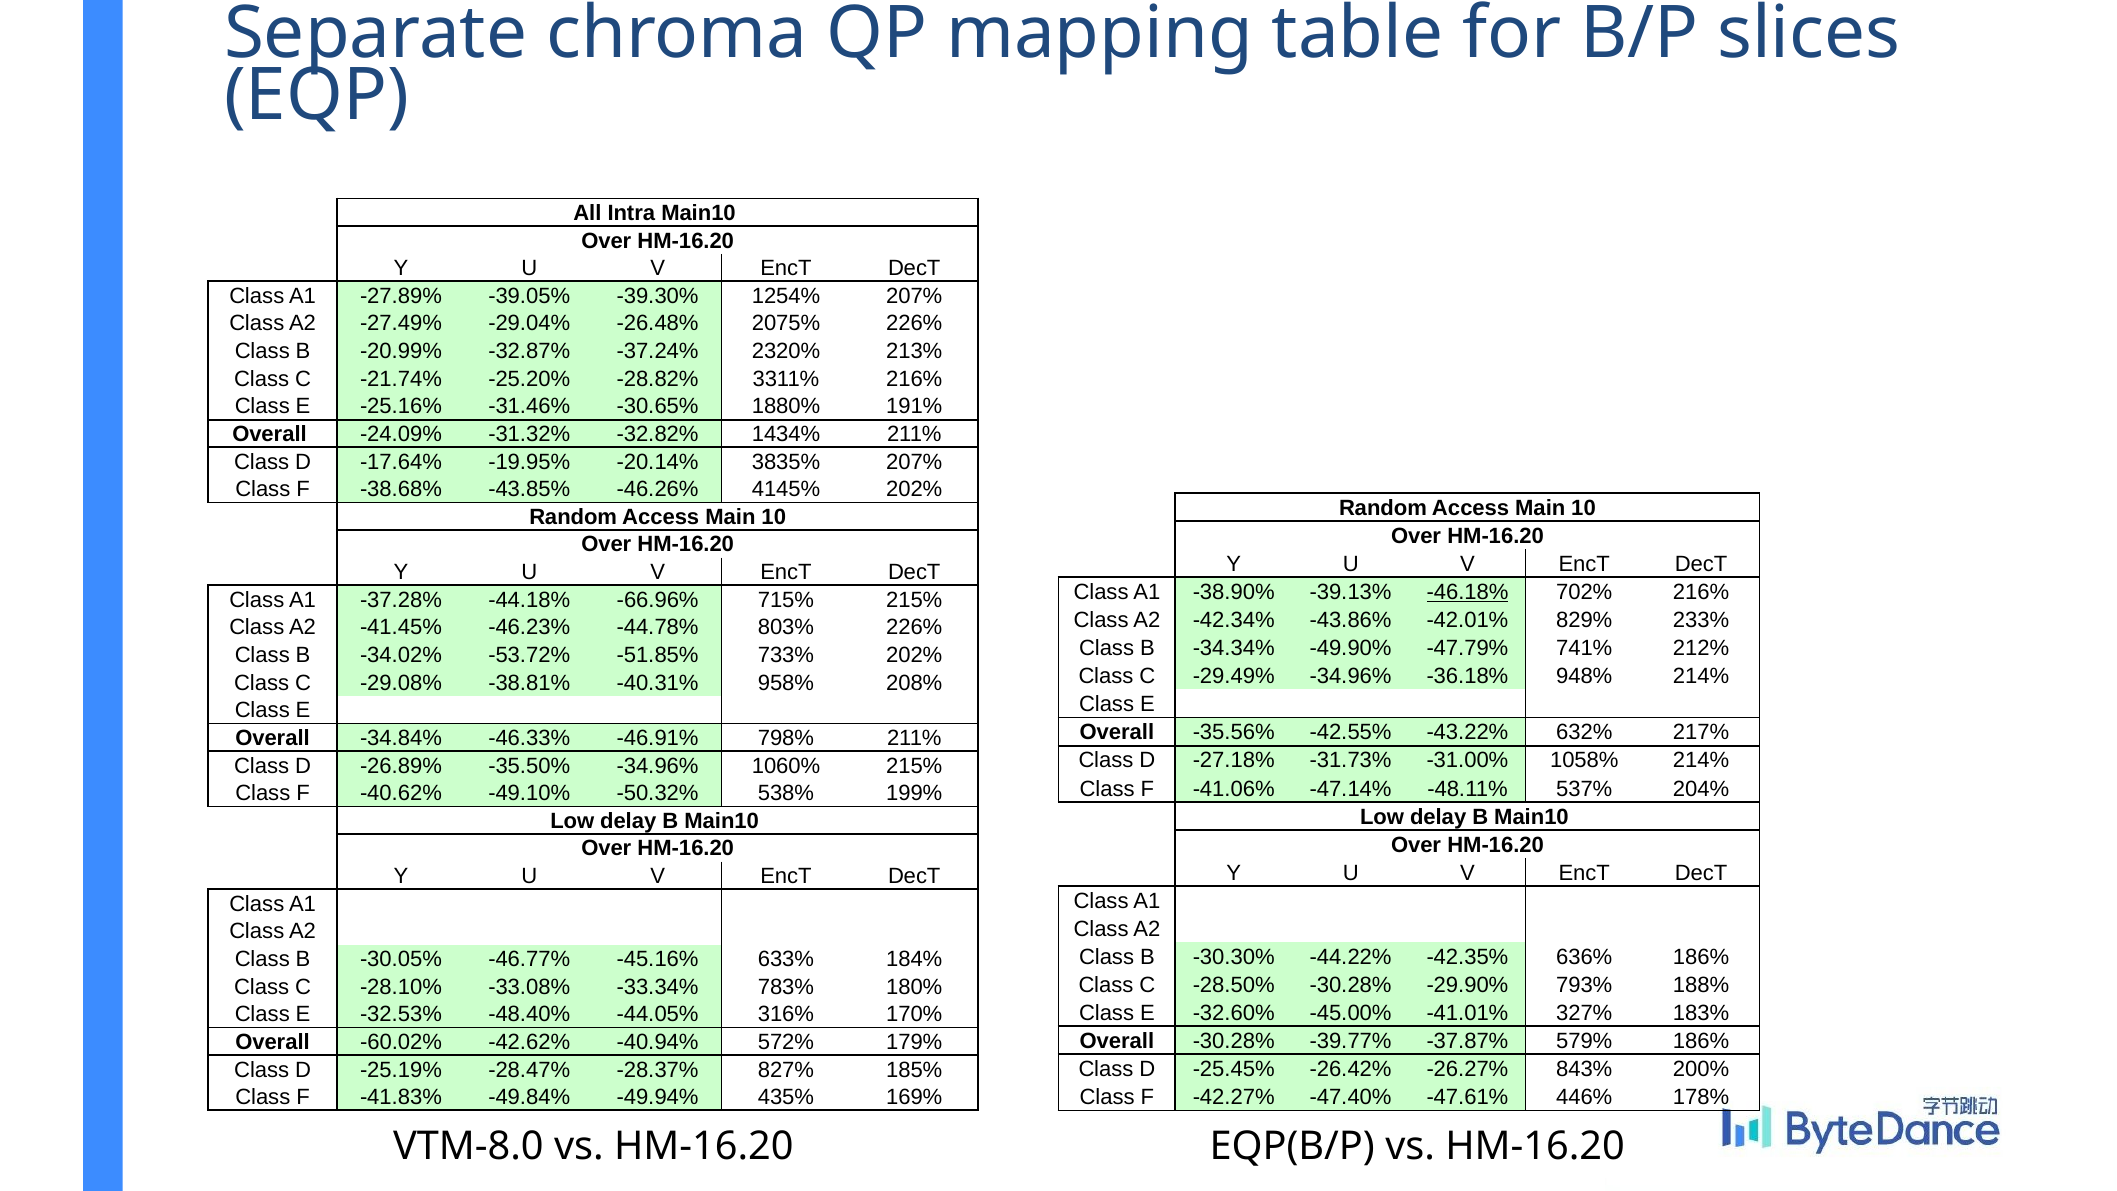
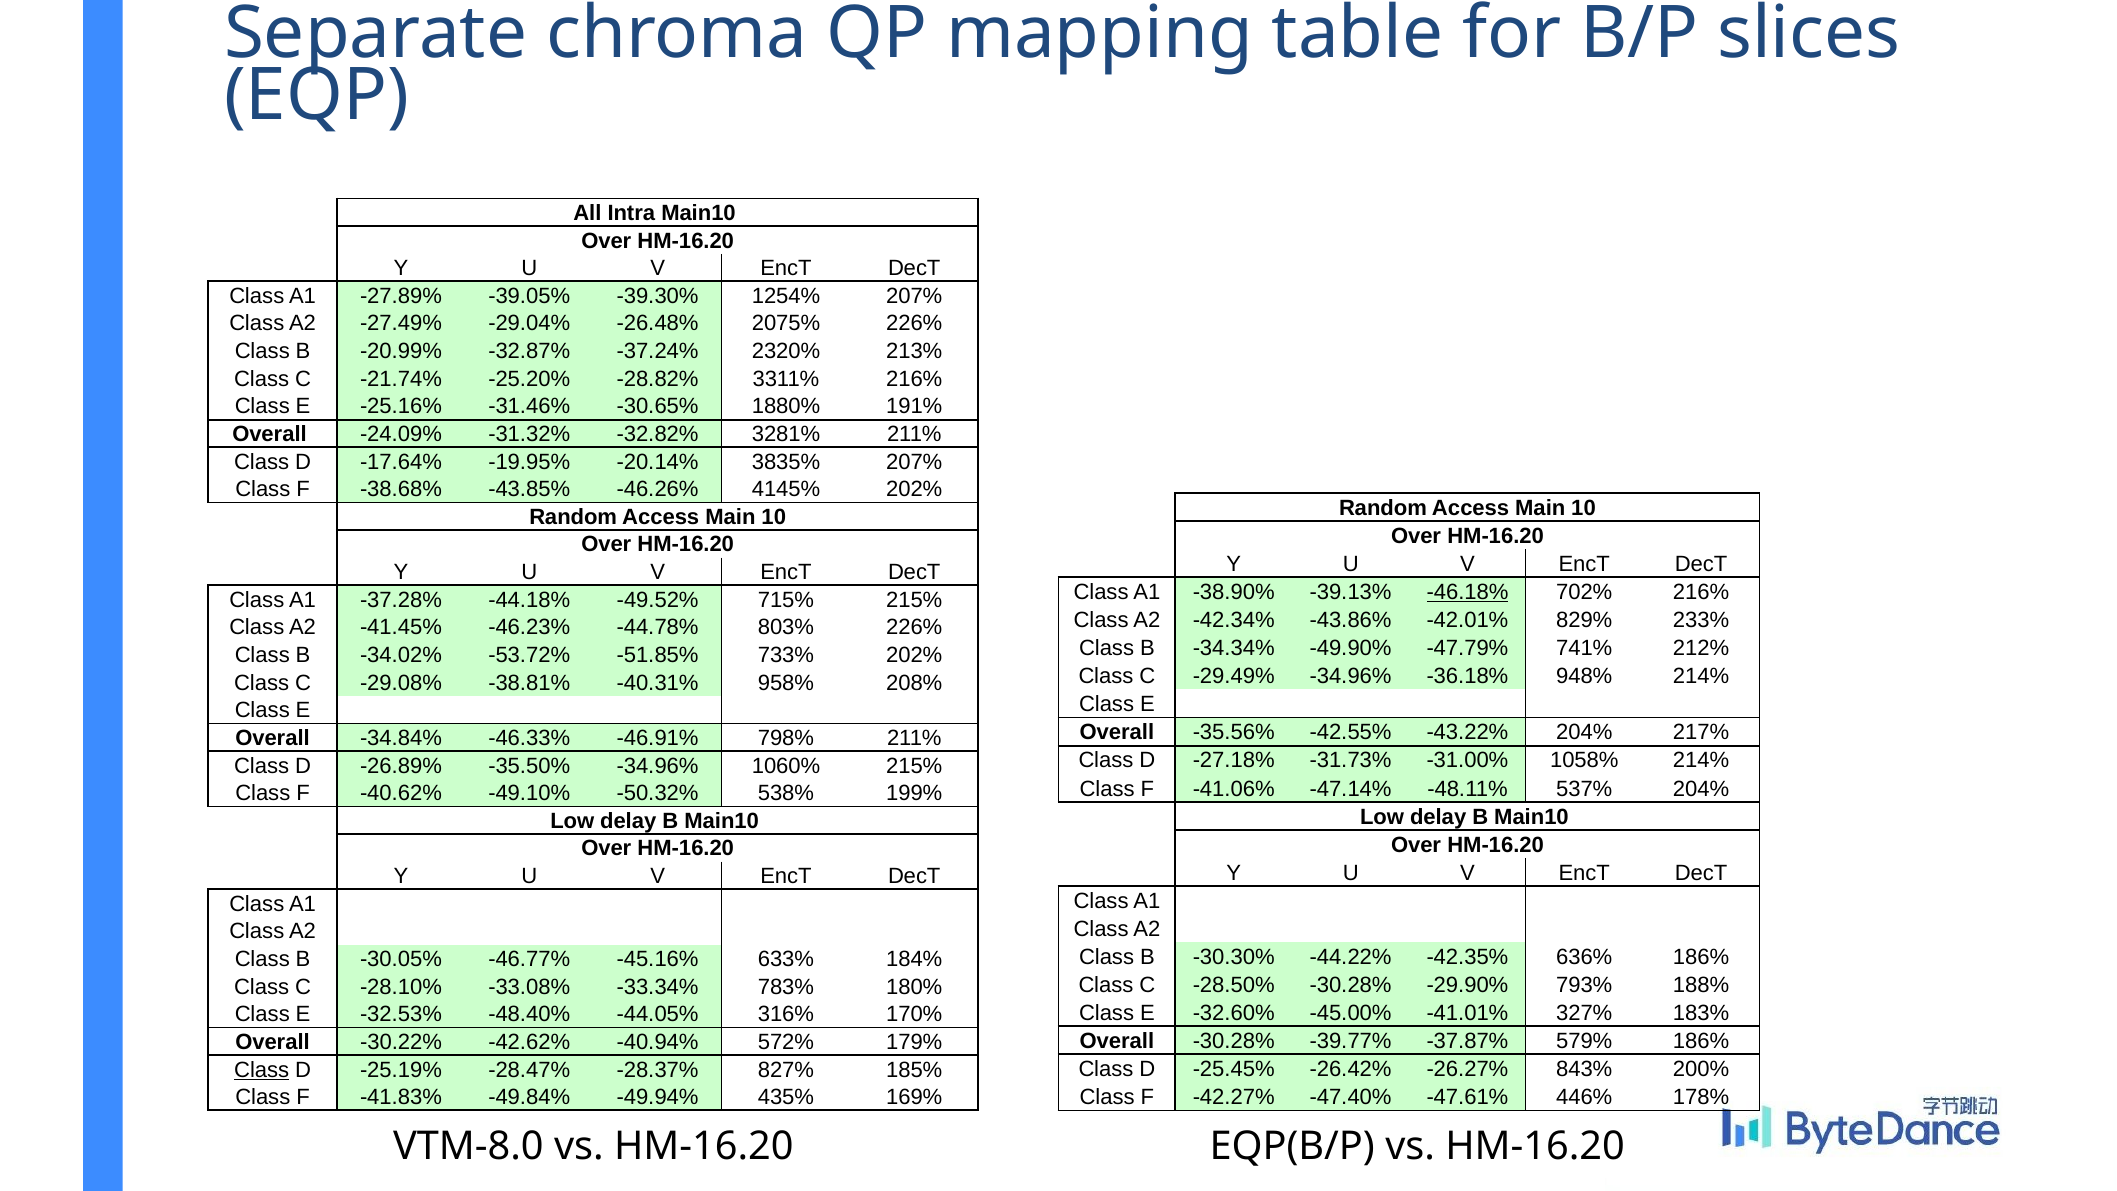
1434%: 1434% -> 3281%
-66.96%: -66.96% -> -49.52%
-43.22% 632%: 632% -> 204%
-60.02%: -60.02% -> -30.22%
Class at (262, 1070) underline: none -> present
